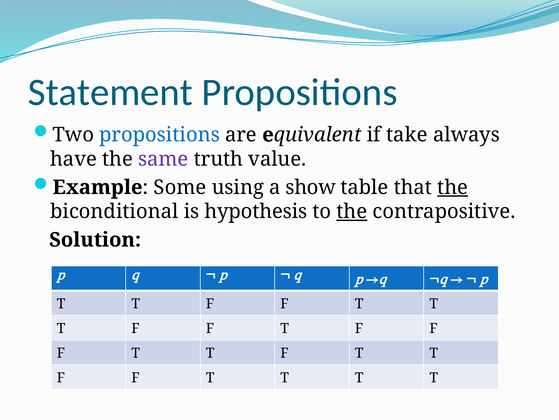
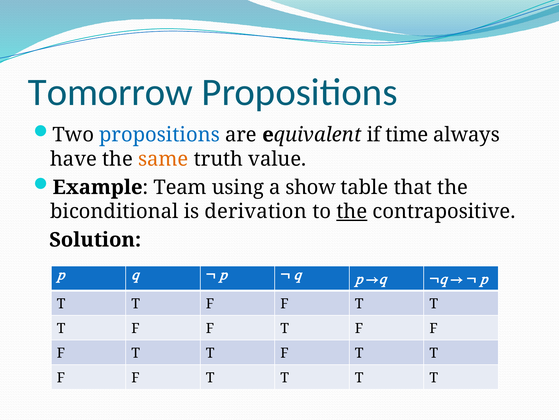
Statement: Statement -> Tomorrow
take: take -> time
same colour: purple -> orange
Some: Some -> Team
the at (453, 187) underline: present -> none
hypothesis: hypothesis -> derivation
